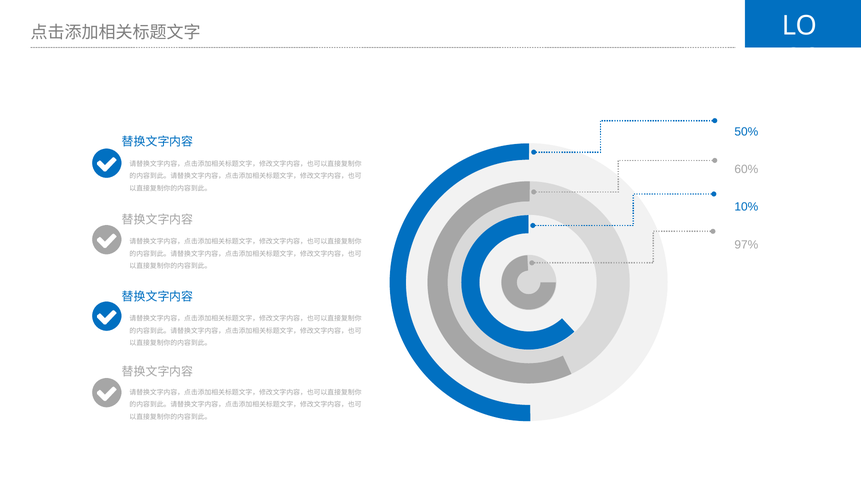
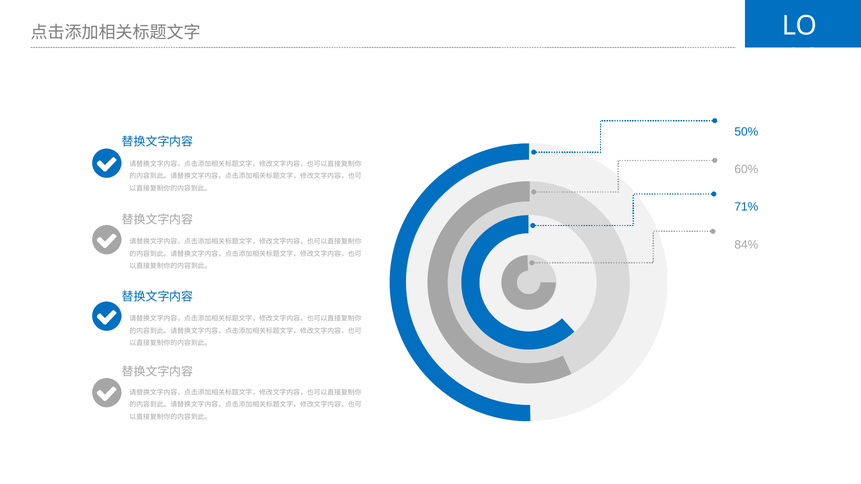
10%: 10% -> 71%
97%: 97% -> 84%
